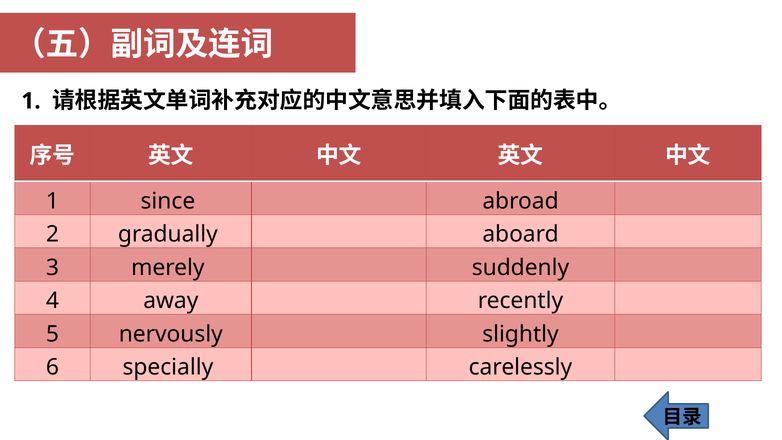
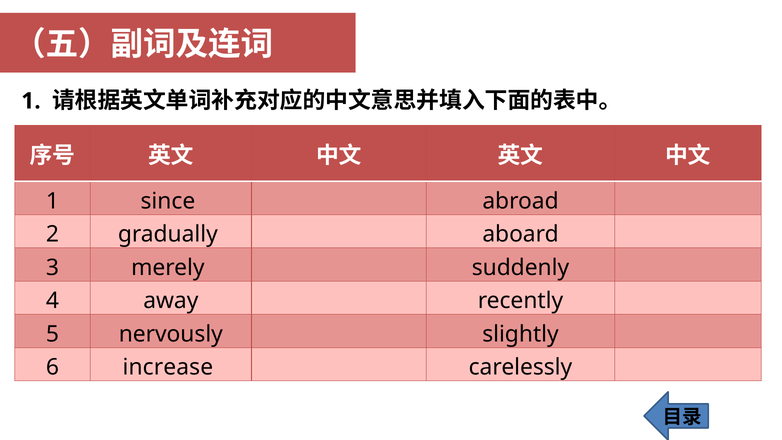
specially: specially -> increase
